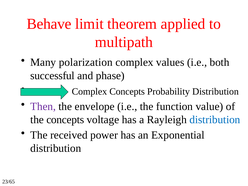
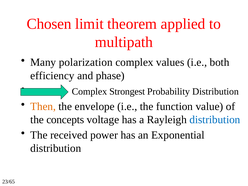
Behave: Behave -> Chosen
successful: successful -> efficiency
Complex Concepts: Concepts -> Strongest
Then colour: purple -> orange
